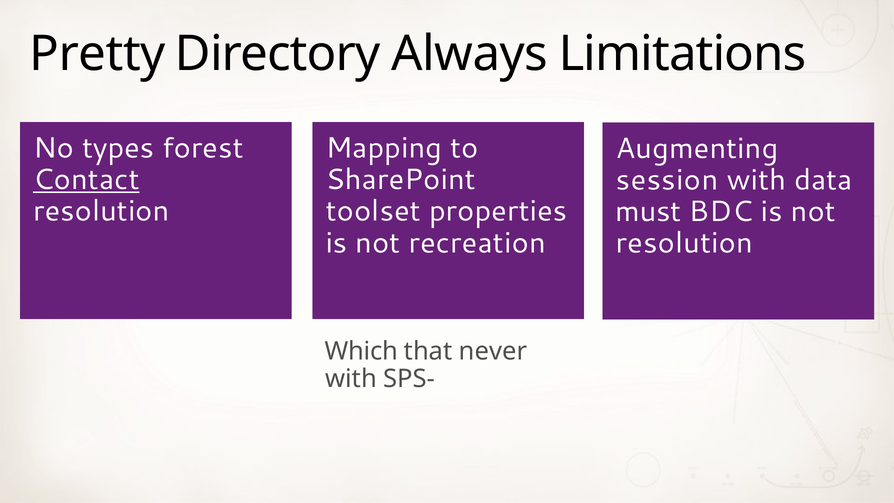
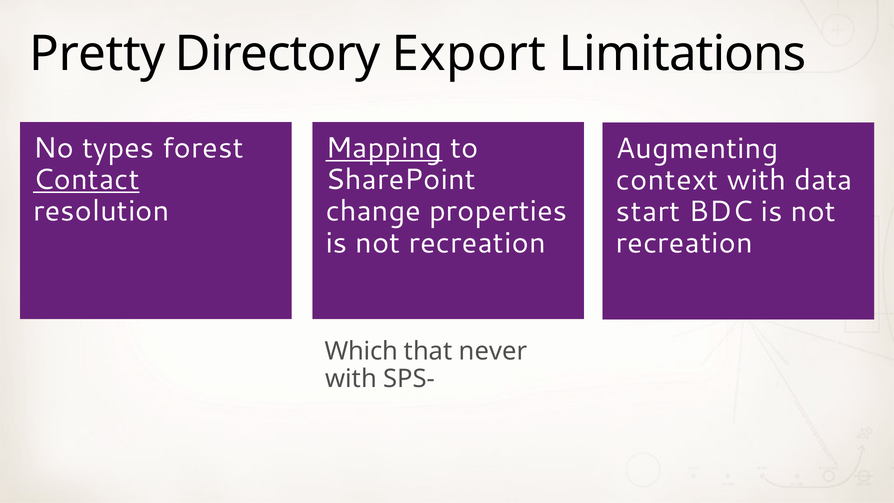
Always: Always -> Export
Mapping underline: none -> present
session: session -> context
toolset: toolset -> change
must: must -> start
resolution at (684, 243): resolution -> recreation
